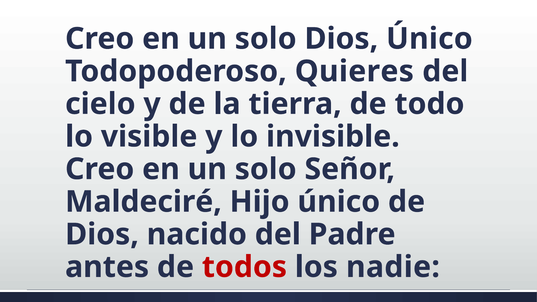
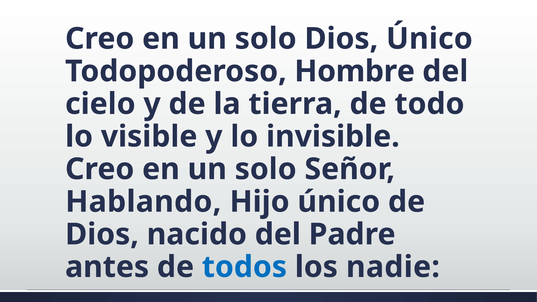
Quieres: Quieres -> Hombre
Maldeciré: Maldeciré -> Hablando
todos colour: red -> blue
